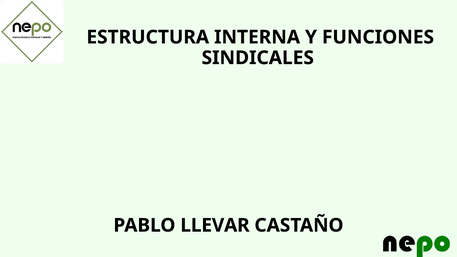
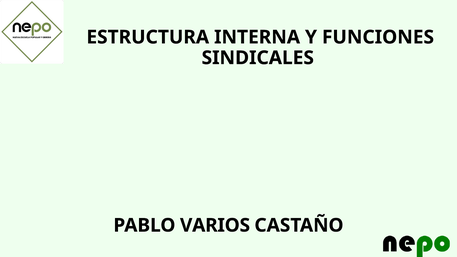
LLEVAR: LLEVAR -> VARIOS
